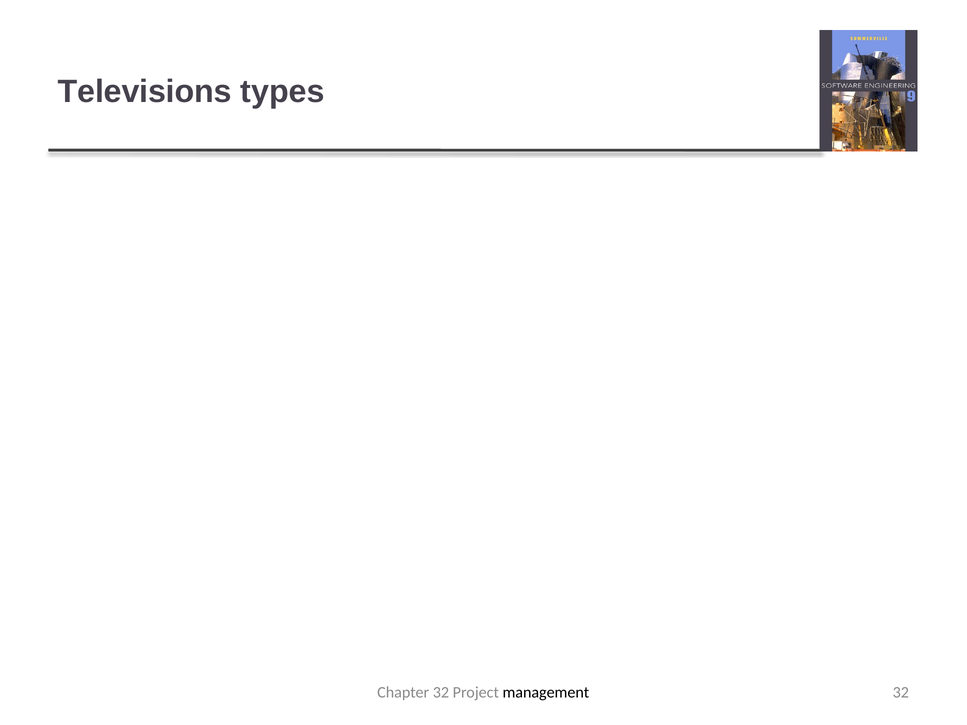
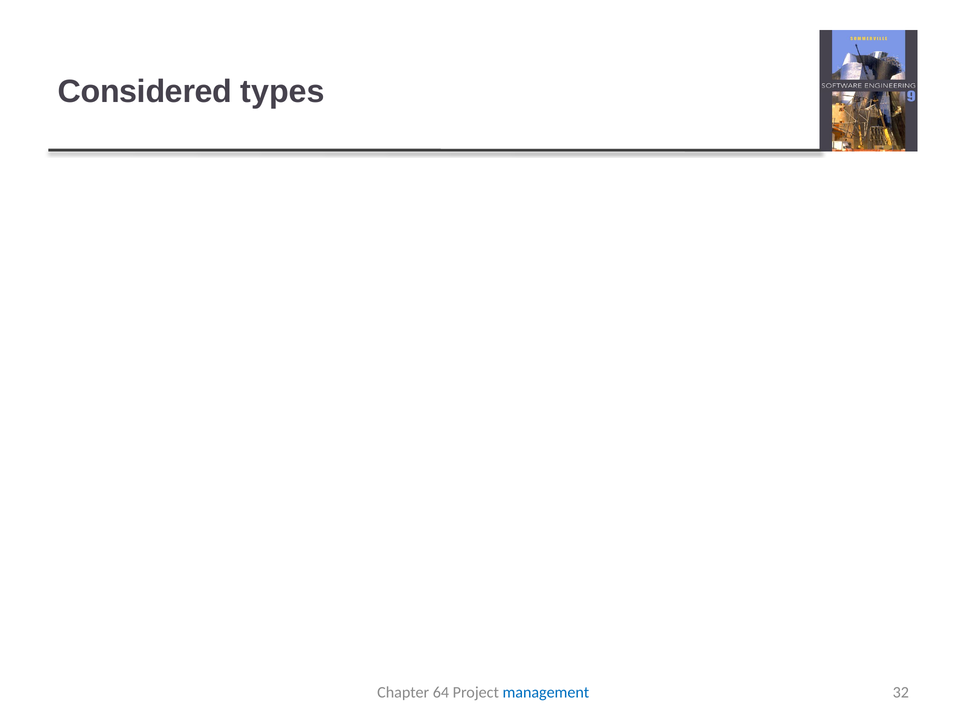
Televisions: Televisions -> Considered
Chapter 32: 32 -> 64
management colour: black -> blue
